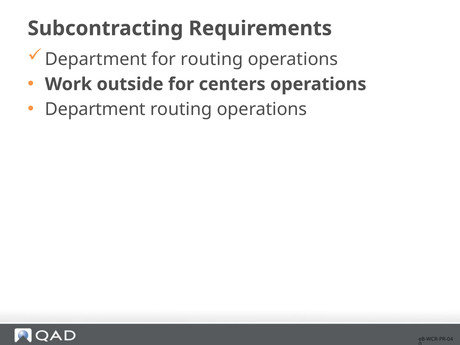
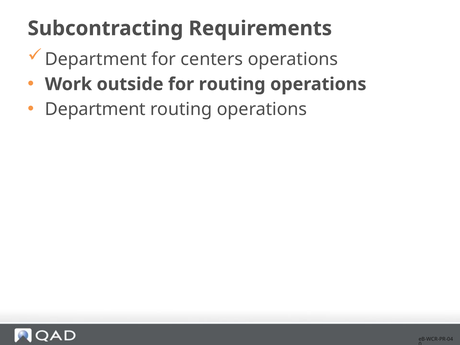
for routing: routing -> centers
for centers: centers -> routing
